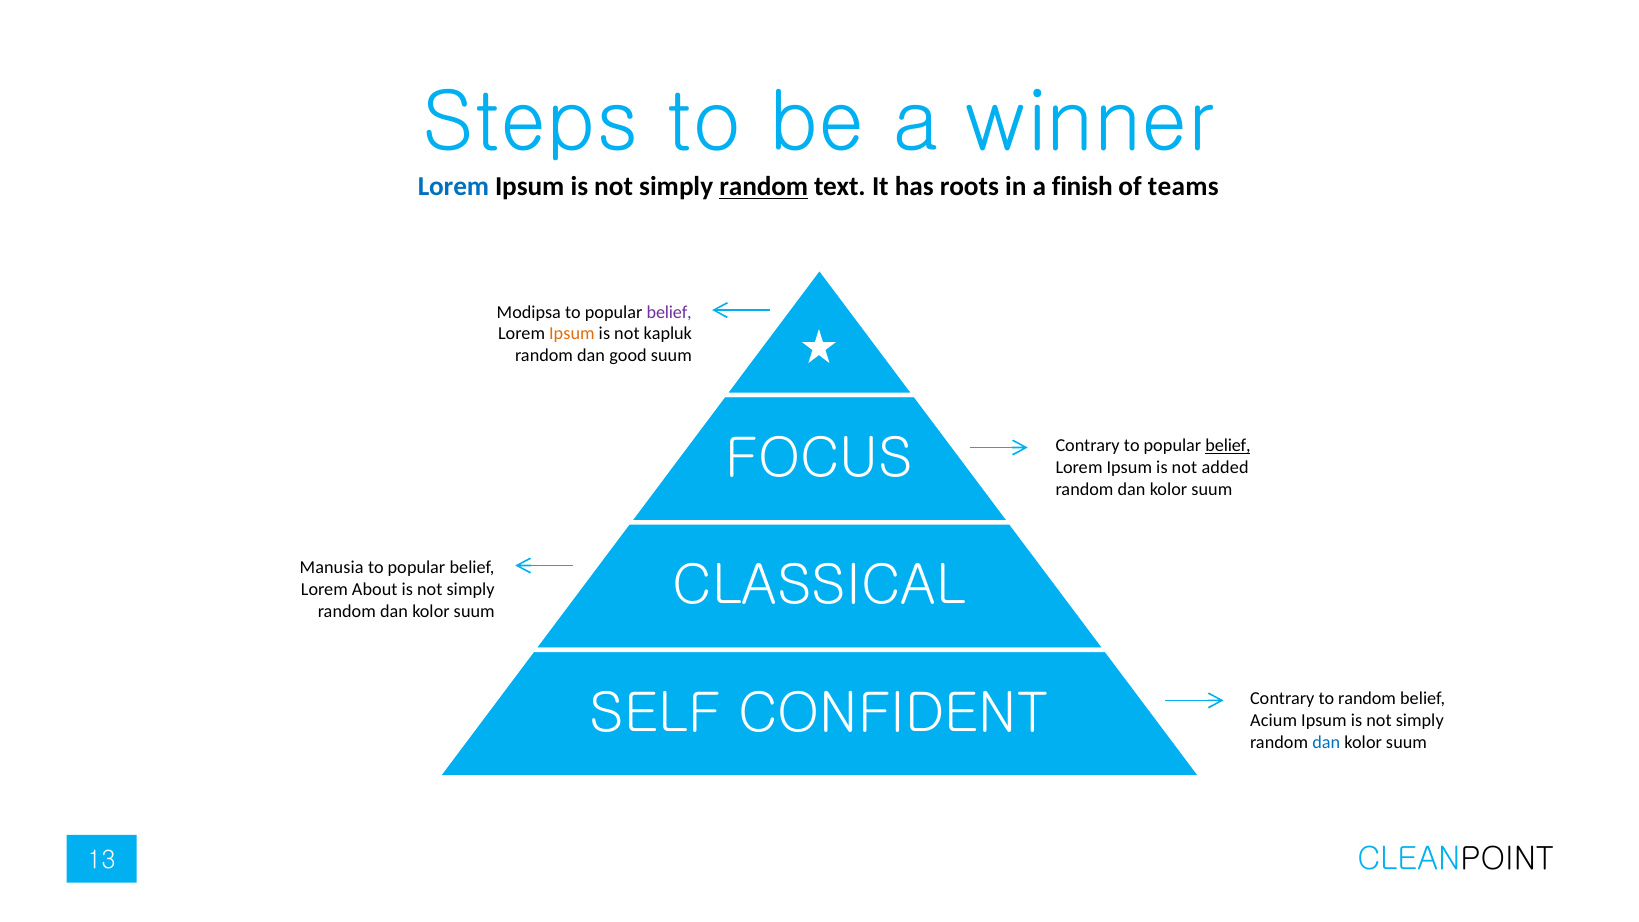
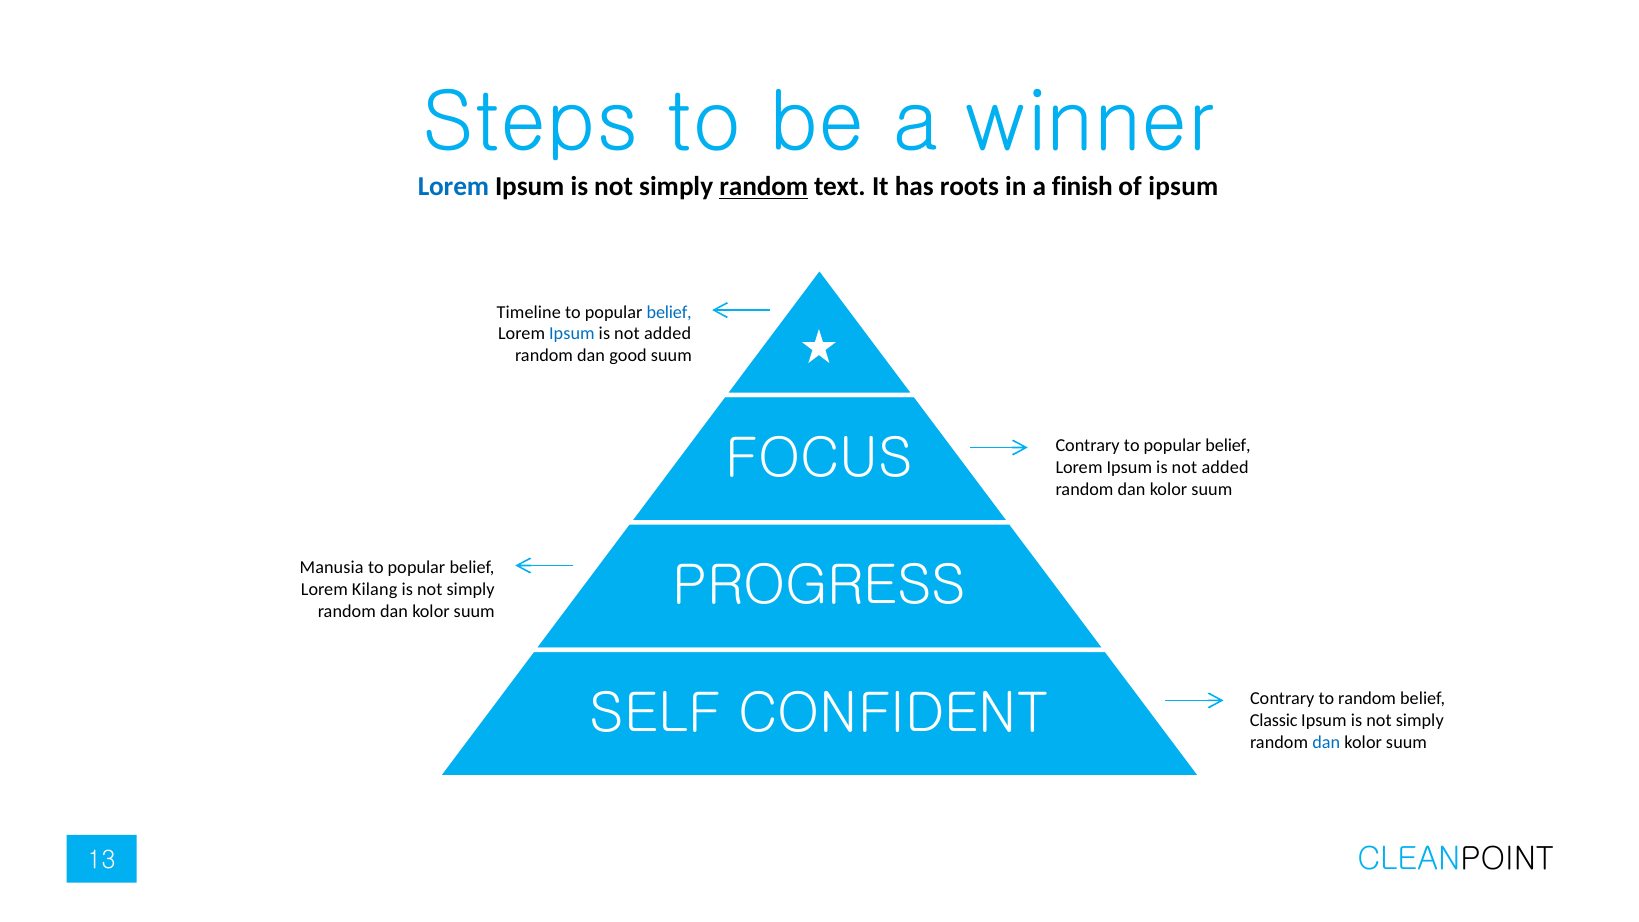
of teams: teams -> ipsum
Modipsa: Modipsa -> Timeline
belief at (669, 312) colour: purple -> blue
Ipsum at (572, 334) colour: orange -> blue
kapluk at (668, 334): kapluk -> added
belief at (1228, 446) underline: present -> none
CLASSICAL: CLASSICAL -> PROGRESS
About: About -> Kilang
Acium: Acium -> Classic
